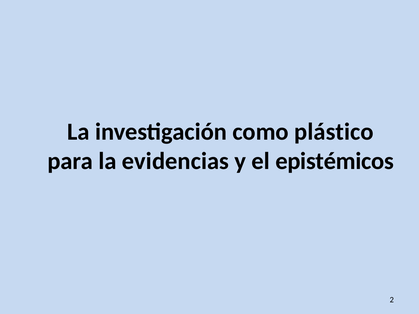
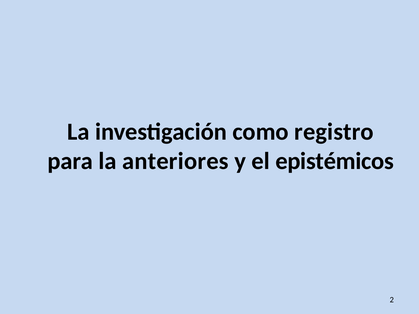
plástico: plástico -> registro
evidencias: evidencias -> anteriores
